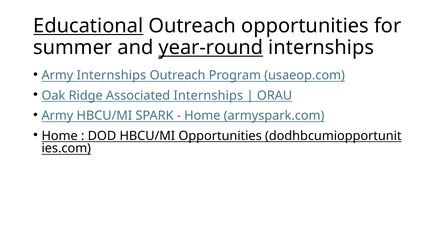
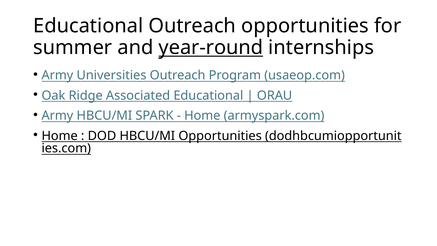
Educational at (88, 26) underline: present -> none
Army Internships: Internships -> Universities
Associated Internships: Internships -> Educational
